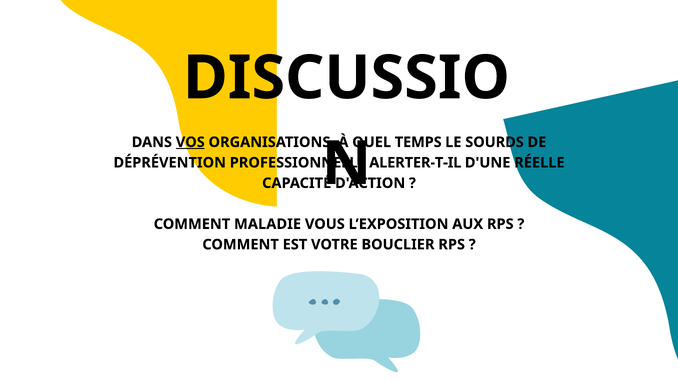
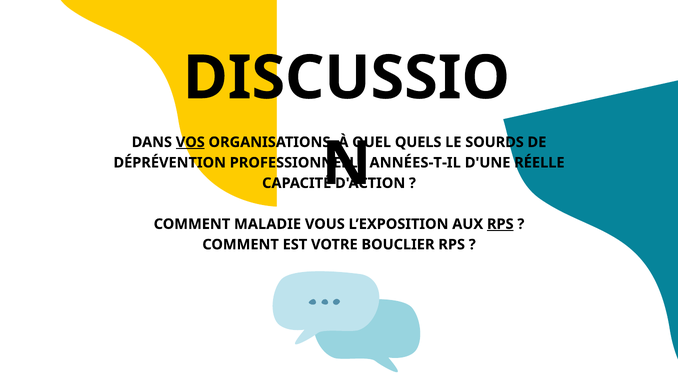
TEMPS: TEMPS -> QUELS
ALERTER-T-IL: ALERTER-T-IL -> ANNÉES-T-IL
RPS at (500, 224) underline: none -> present
